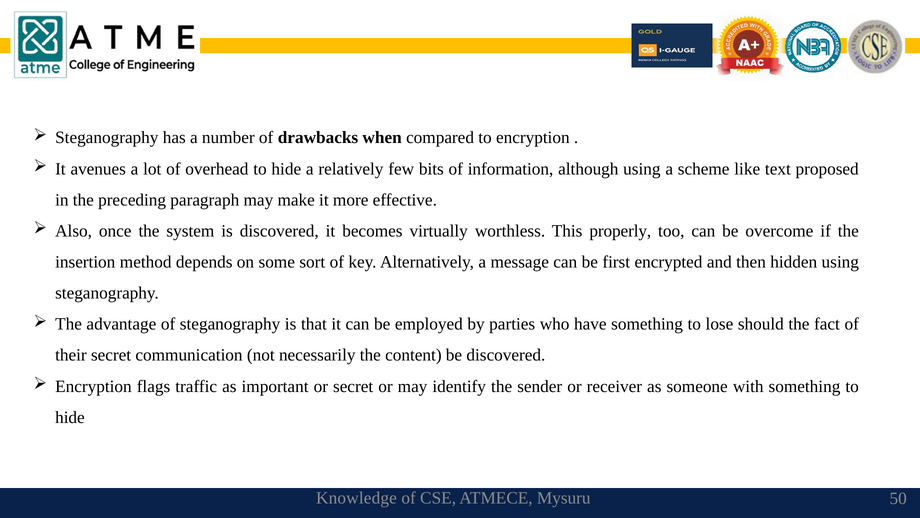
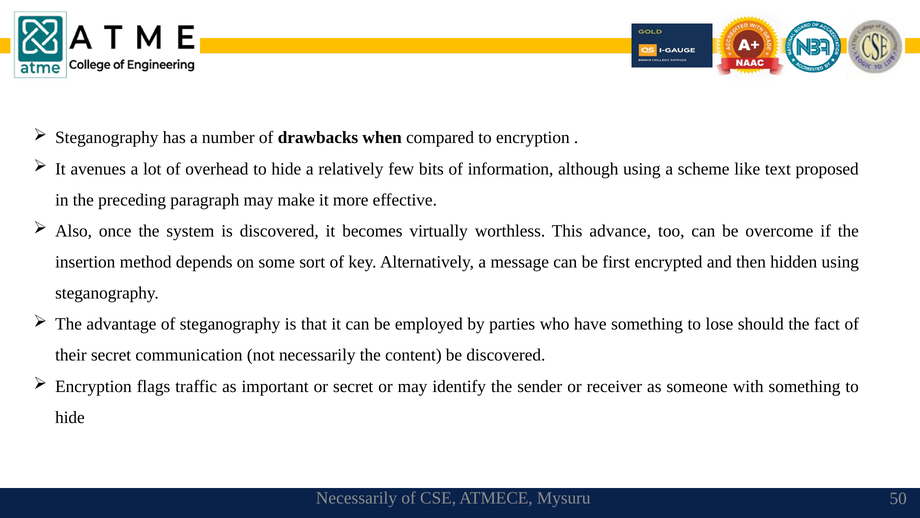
properly: properly -> advance
Knowledge at (356, 498): Knowledge -> Necessarily
